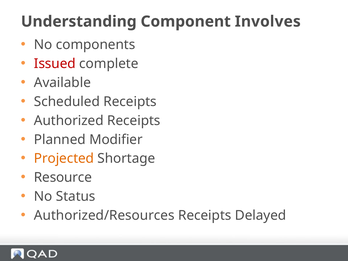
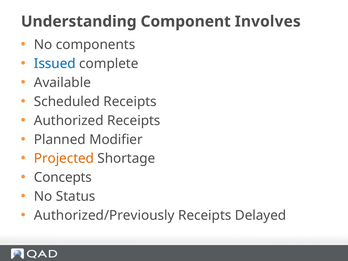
Issued colour: red -> blue
Resource: Resource -> Concepts
Authorized/Resources: Authorized/Resources -> Authorized/Previously
